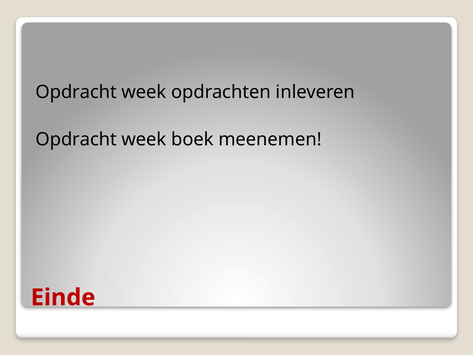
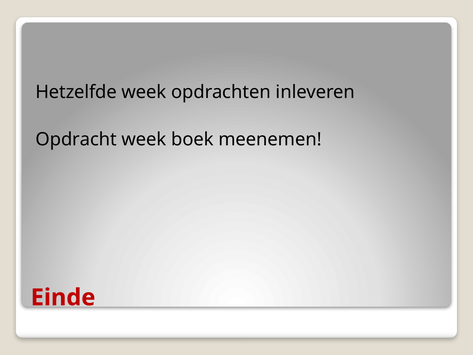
Opdracht at (76, 92): Opdracht -> Hetzelfde
